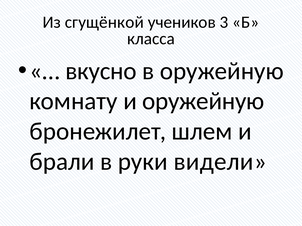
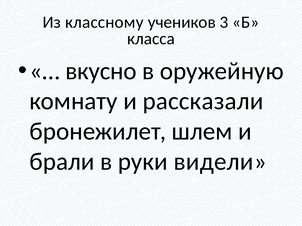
сгущёнкой: сгущёнкой -> классному
и оружейную: оружейную -> рассказали
